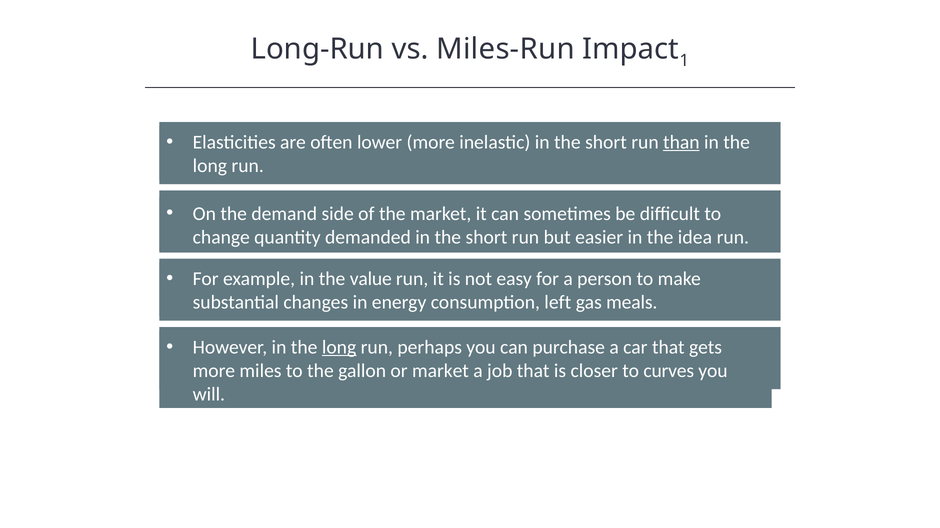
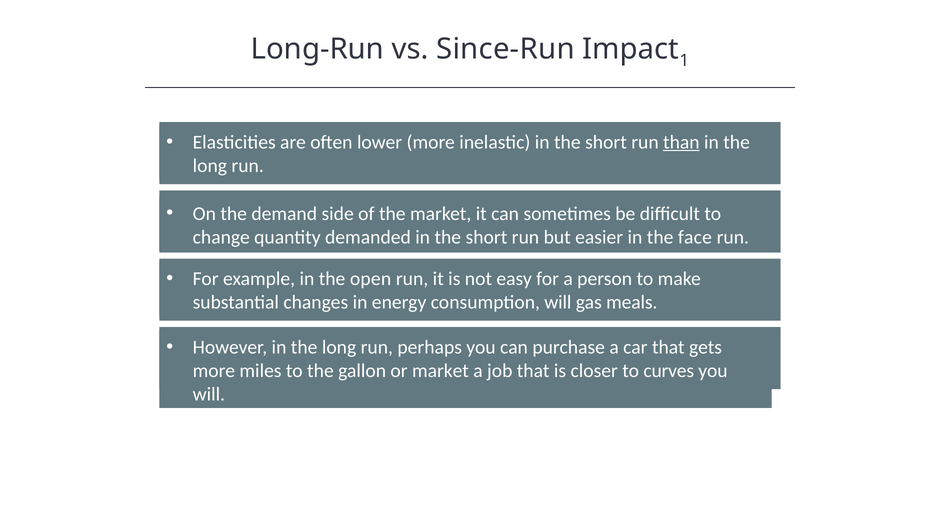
Miles-Run: Miles-Run -> Since-Run
idea: idea -> face
value: value -> open
consumption left: left -> will
long at (339, 348) underline: present -> none
